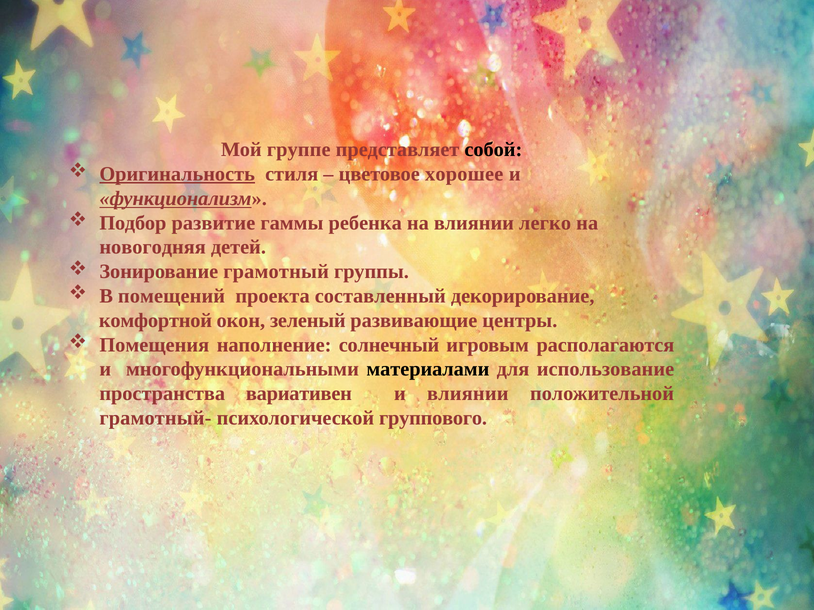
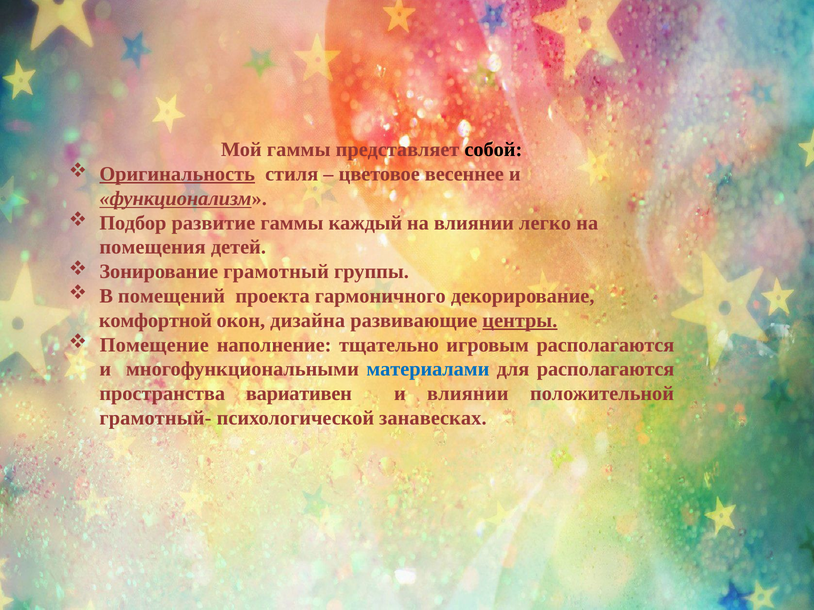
Мой группе: группе -> гаммы
хорошее: хорошее -> весеннее
ребенка: ребенка -> каждый
новогодняя: новогодняя -> помещения
составленный: составленный -> гармоничного
зеленый: зеленый -> дизайна
центры underline: none -> present
Помещения: Помещения -> Помещение
солнечный: солнечный -> тщательно
материалами colour: black -> blue
для использование: использование -> располагаются
группового: группового -> занавесках
